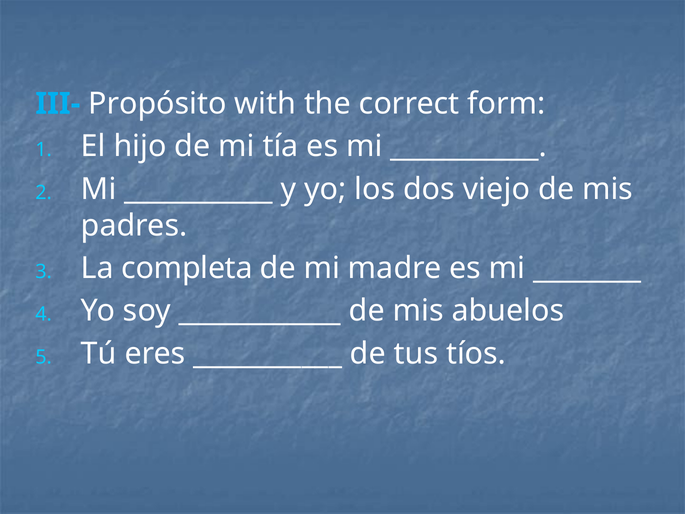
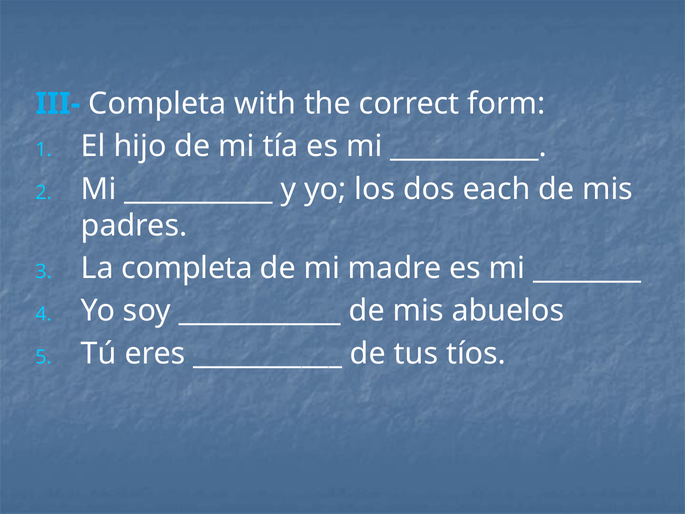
III- Propósito: Propósito -> Completa
viejo: viejo -> each
